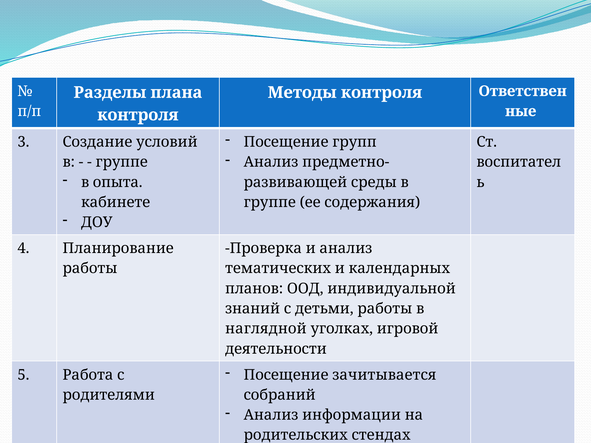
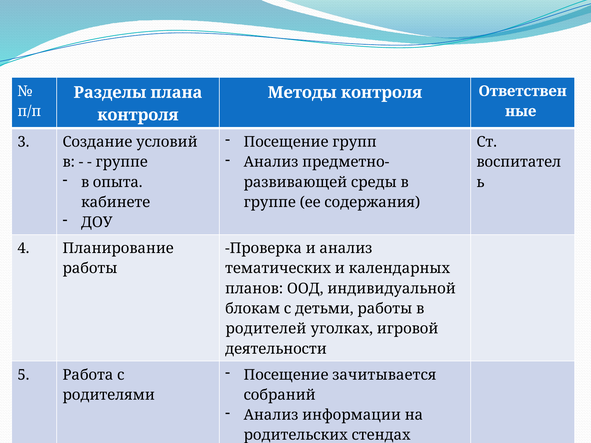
знаний: знаний -> блокам
наглядной at (266, 329): наглядной -> родителей
